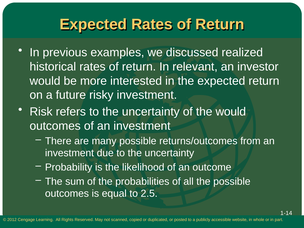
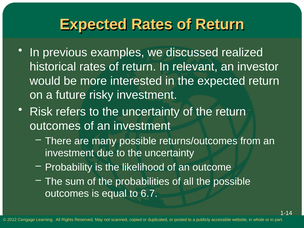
the would: would -> return
2.5: 2.5 -> 6.7
